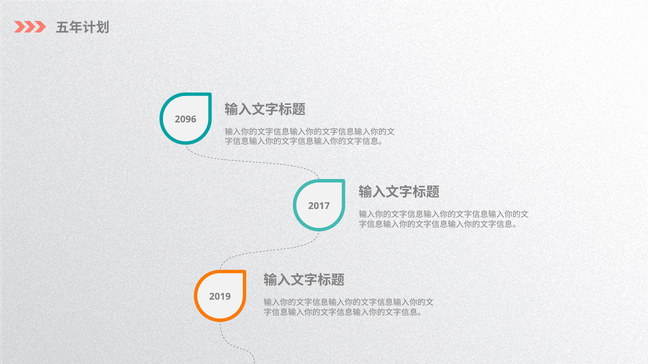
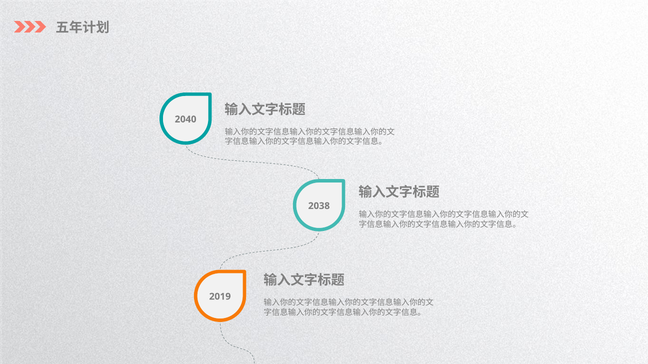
2096: 2096 -> 2040
2017: 2017 -> 2038
